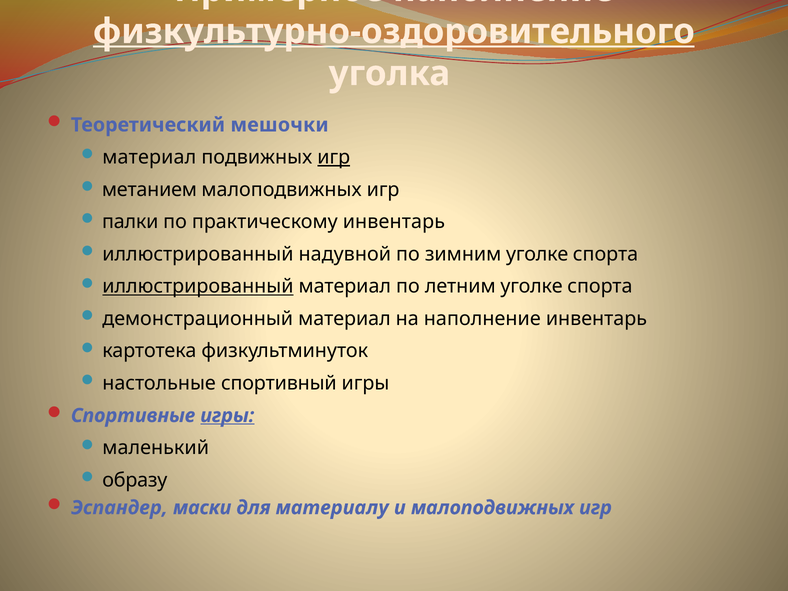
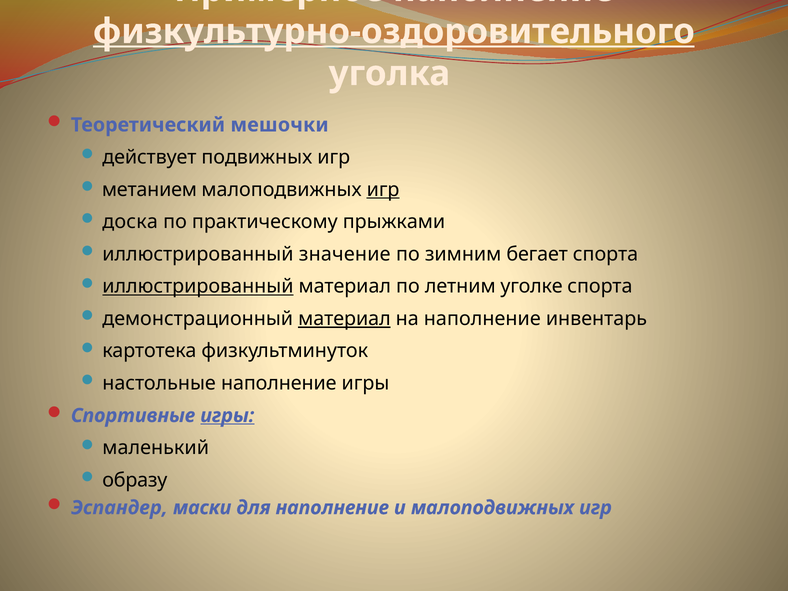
материал at (149, 157): материал -> действует
игр at (334, 157) underline: present -> none
игр at (383, 190) underline: none -> present
палки: палки -> доска
практическому инвентарь: инвентарь -> прыжками
надувной: надувной -> значение
зимним уголке: уголке -> бегает
материал at (344, 319) underline: none -> present
настольные спортивный: спортивный -> наполнение
для материалу: материалу -> наполнение
